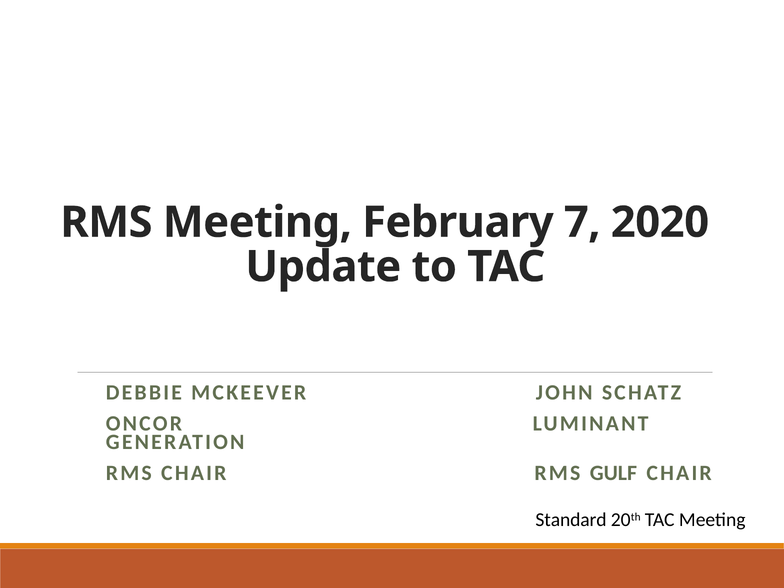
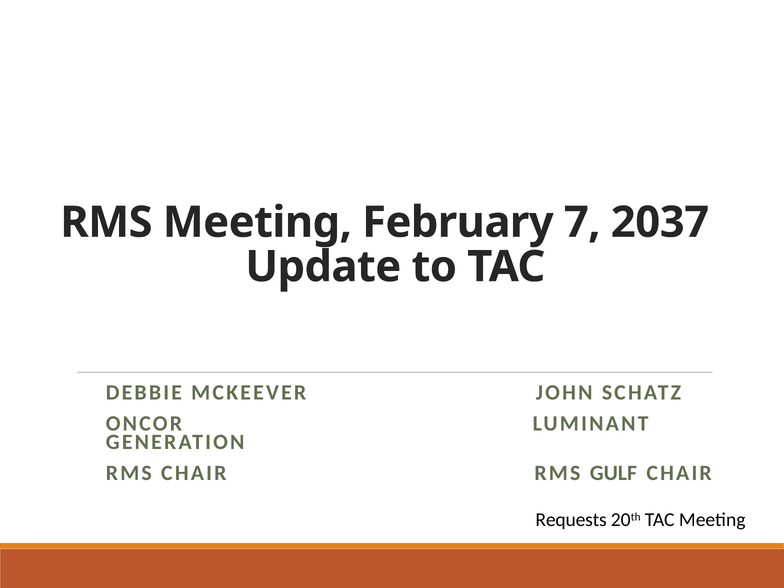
2020: 2020 -> 2037
Standard: Standard -> Requests
